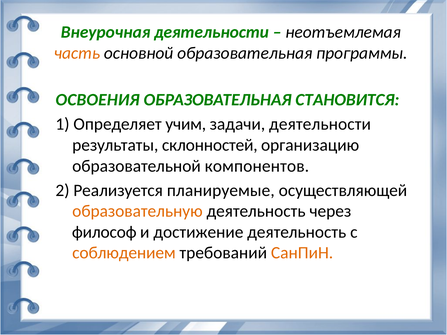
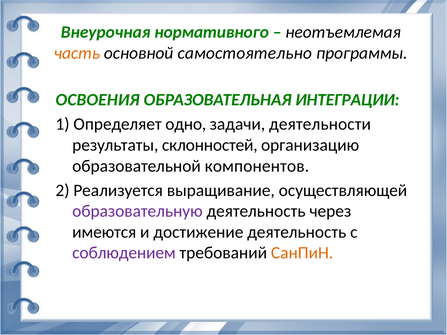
Внеурочная деятельности: деятельности -> нормативного
основной образовательная: образовательная -> самостоятельно
СТАНОВИТСЯ: СТАНОВИТСЯ -> ИНТЕГРАЦИИ
учим: учим -> одно
планируемые: планируемые -> выращивание
образовательную colour: orange -> purple
философ: философ -> имеются
соблюдением colour: orange -> purple
